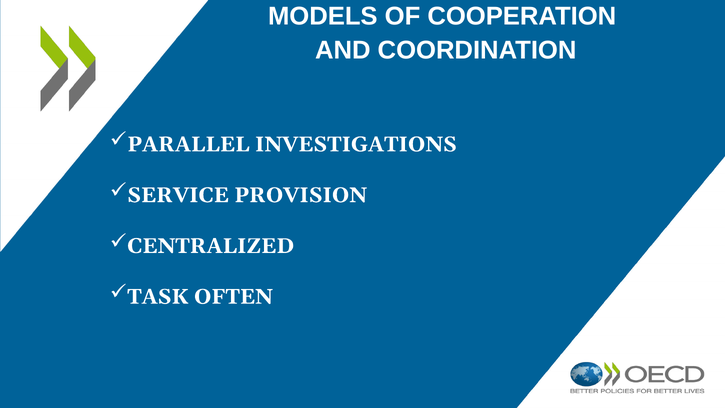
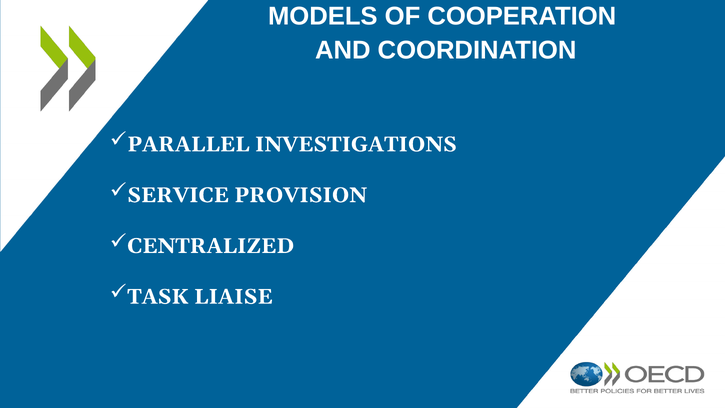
OFTEN: OFTEN -> LIAISE
